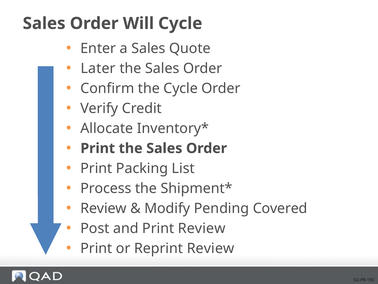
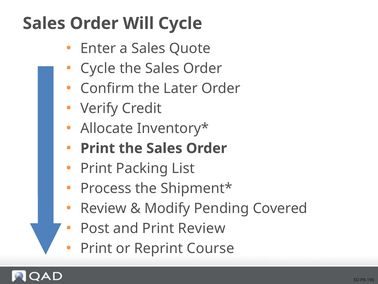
Later at (98, 68): Later -> Cycle
the Cycle: Cycle -> Later
Reprint Review: Review -> Course
